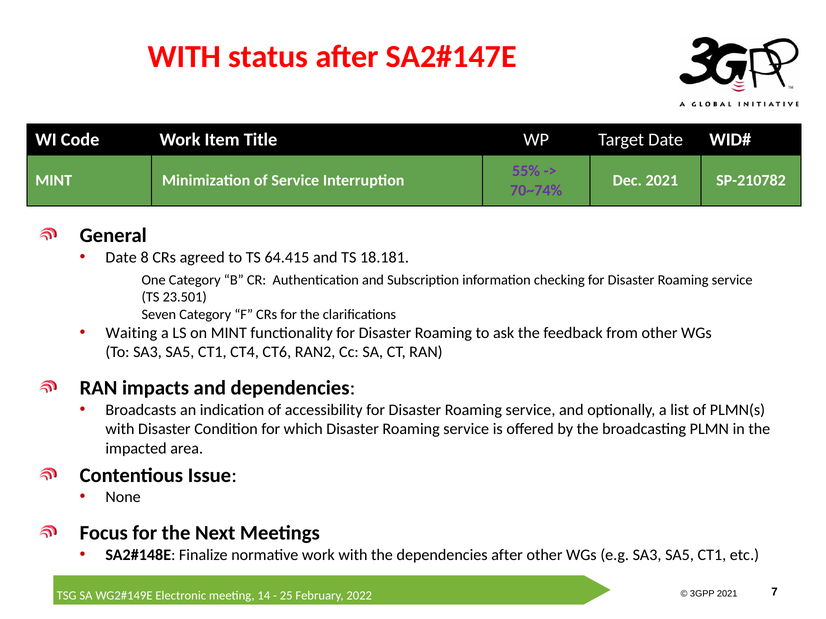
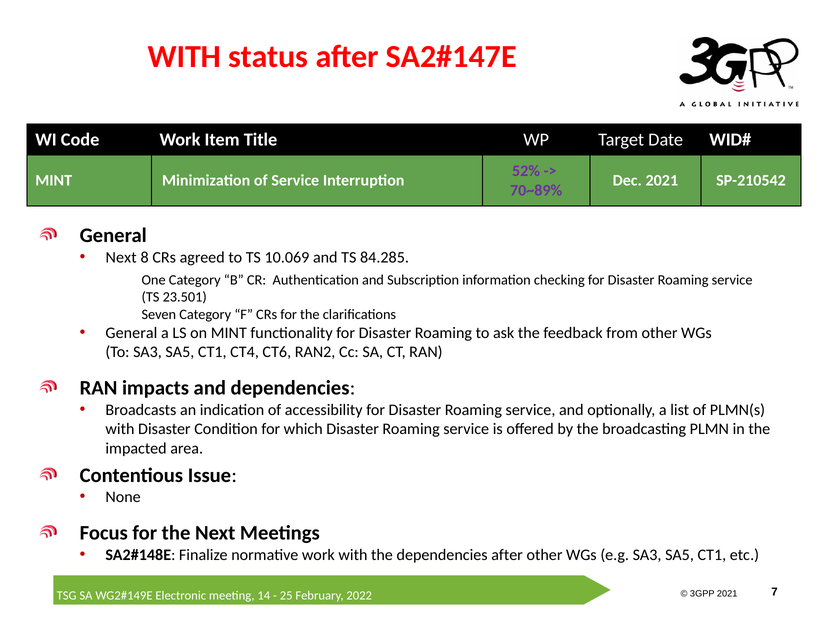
55%: 55% -> 52%
SP-210782: SP-210782 -> SP-210542
70~74%: 70~74% -> 70~89%
Date at (121, 258): Date -> Next
64.415: 64.415 -> 10.069
18.181: 18.181 -> 84.285
Waiting at (131, 333): Waiting -> General
